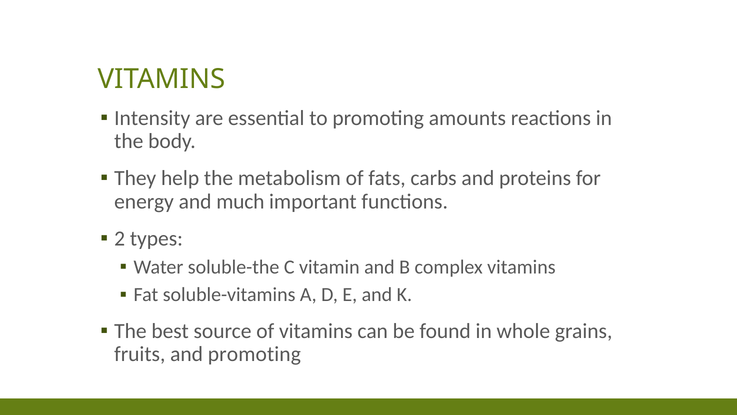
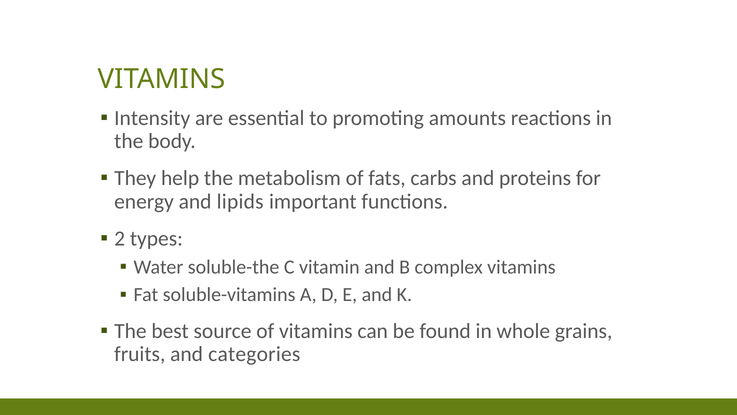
much: much -> lipids
and promoting: promoting -> categories
